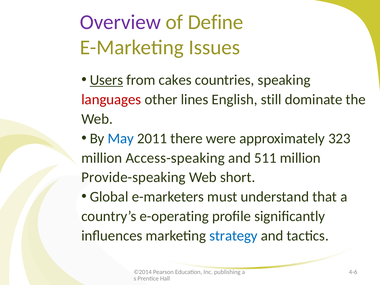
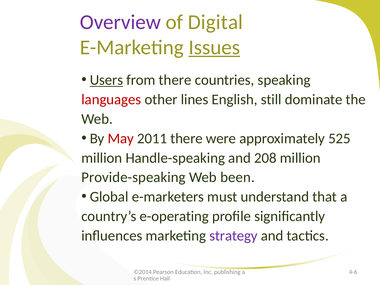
Define: Define -> Digital
Issues underline: none -> present
from cakes: cakes -> there
May colour: blue -> red
323: 323 -> 525
Access-speaking: Access-speaking -> Handle-speaking
511: 511 -> 208
short: short -> been
strategy colour: blue -> purple
